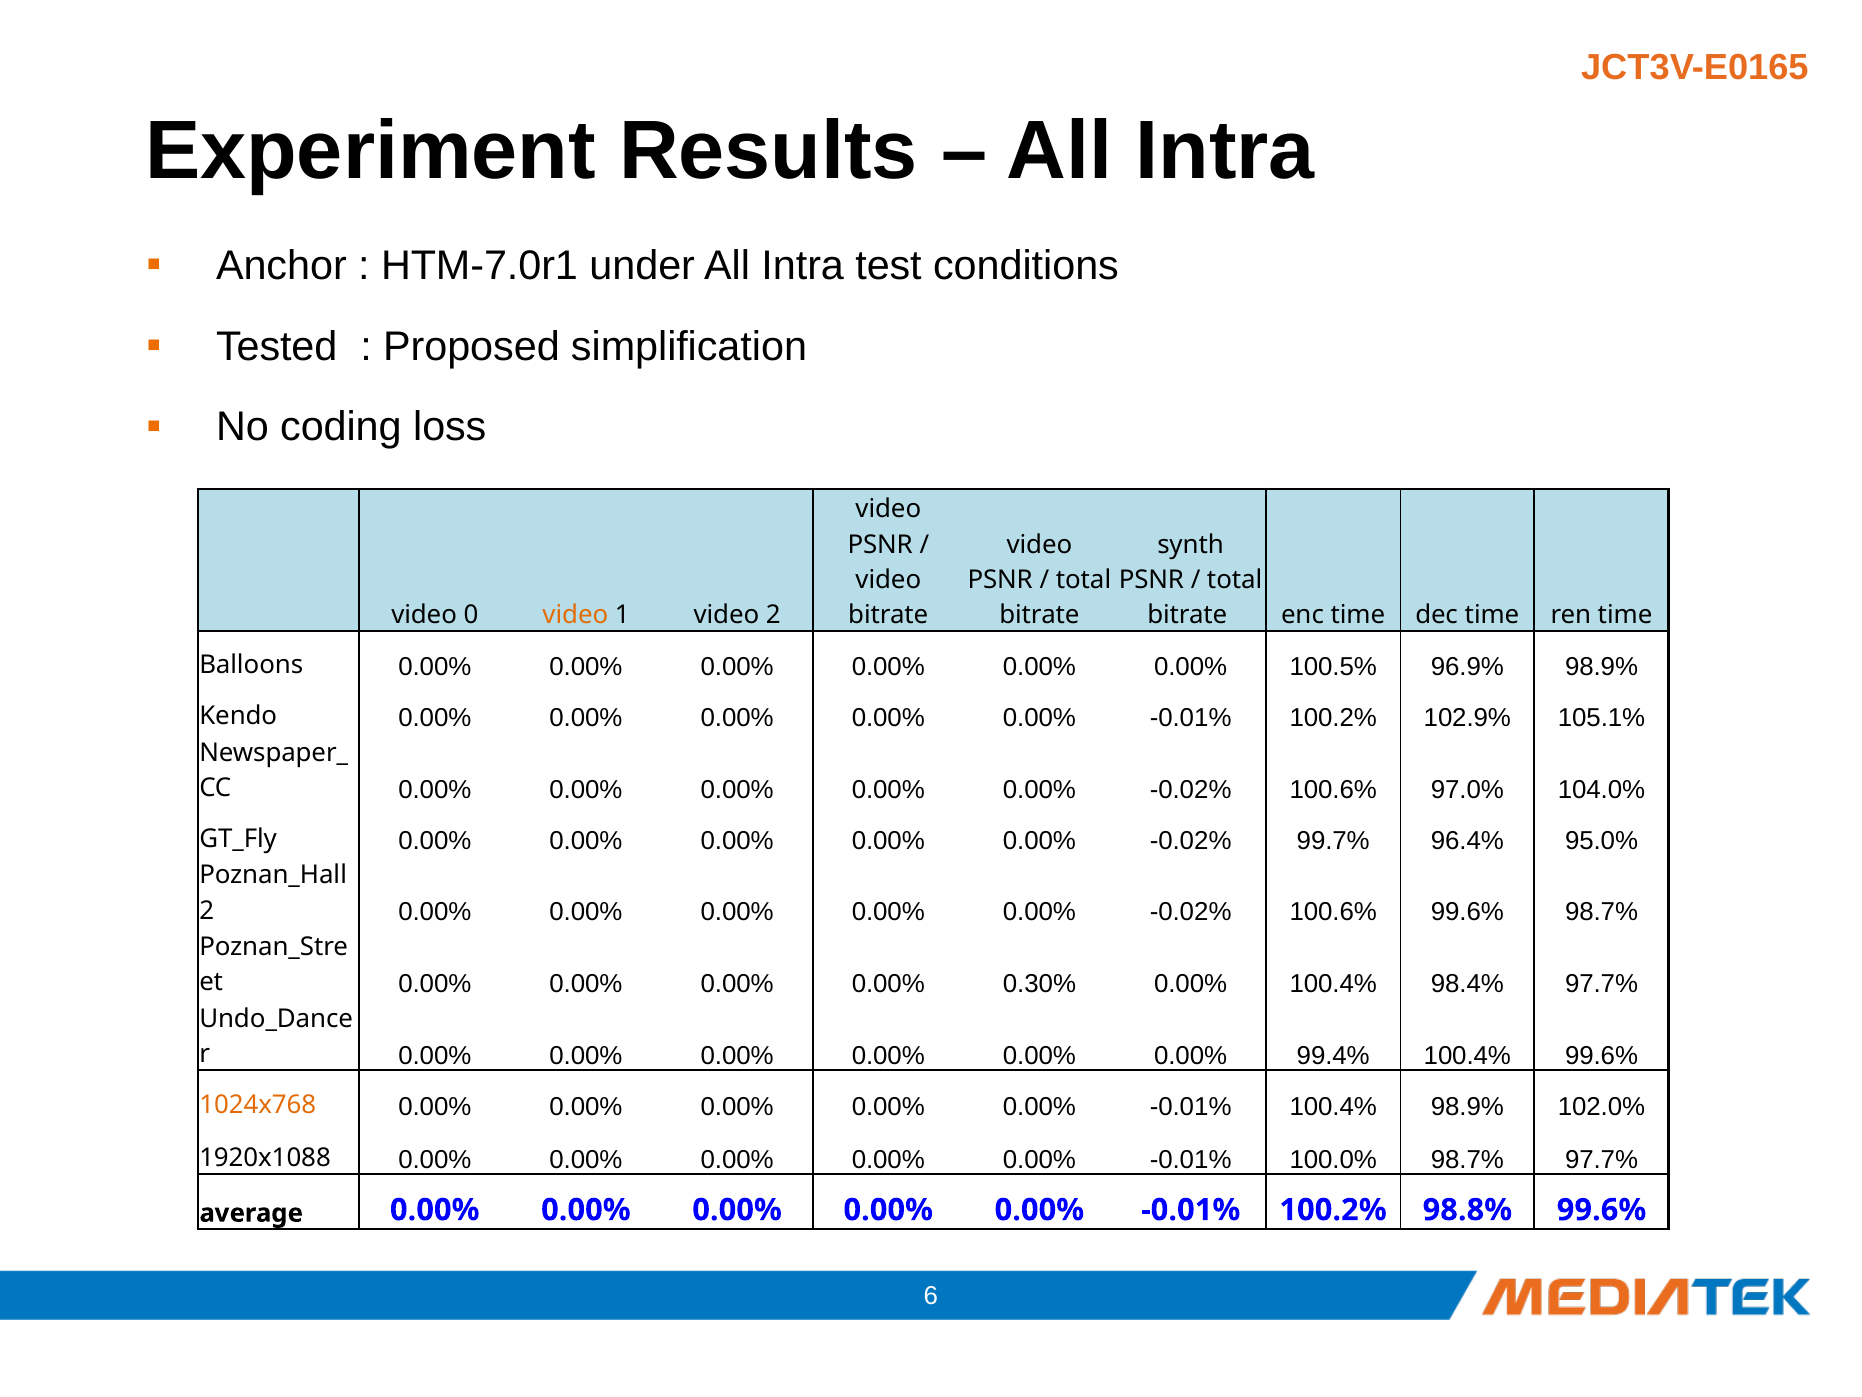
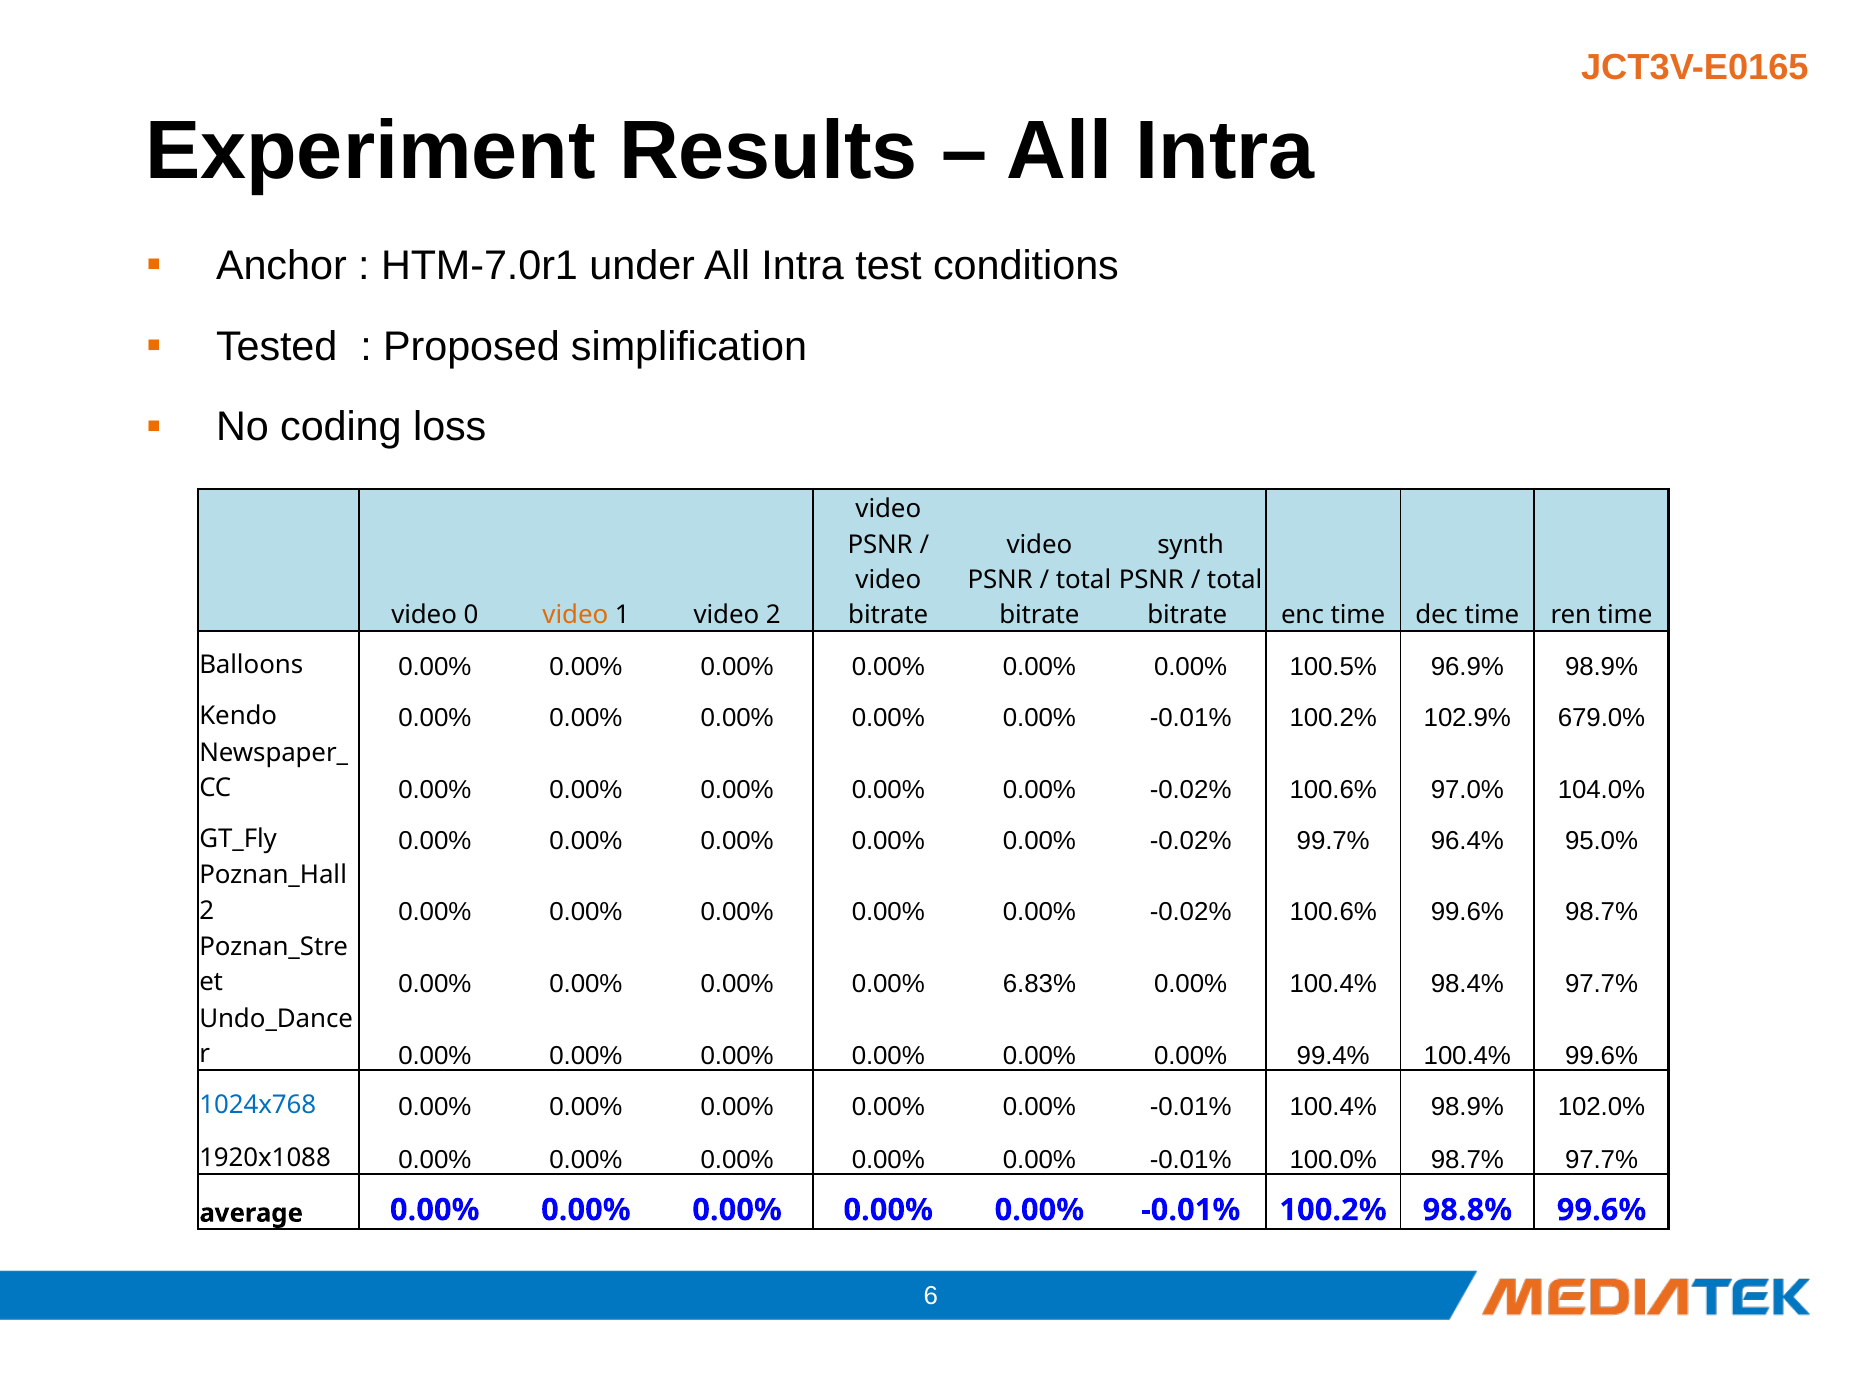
105.1%: 105.1% -> 679.0%
0.30%: 0.30% -> 6.83%
1024x768 colour: orange -> blue
